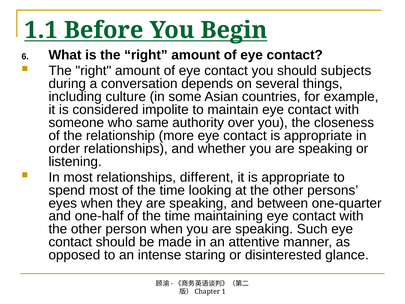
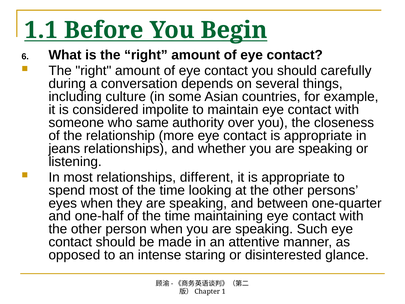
subjects: subjects -> carefully
order: order -> jeans
